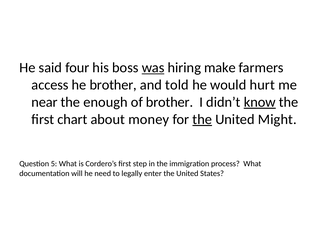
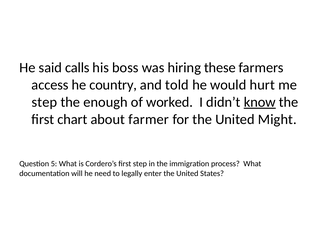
four: four -> calls
was underline: present -> none
make: make -> these
he brother: brother -> country
near at (45, 102): near -> step
of brother: brother -> worked
money: money -> farmer
the at (202, 119) underline: present -> none
